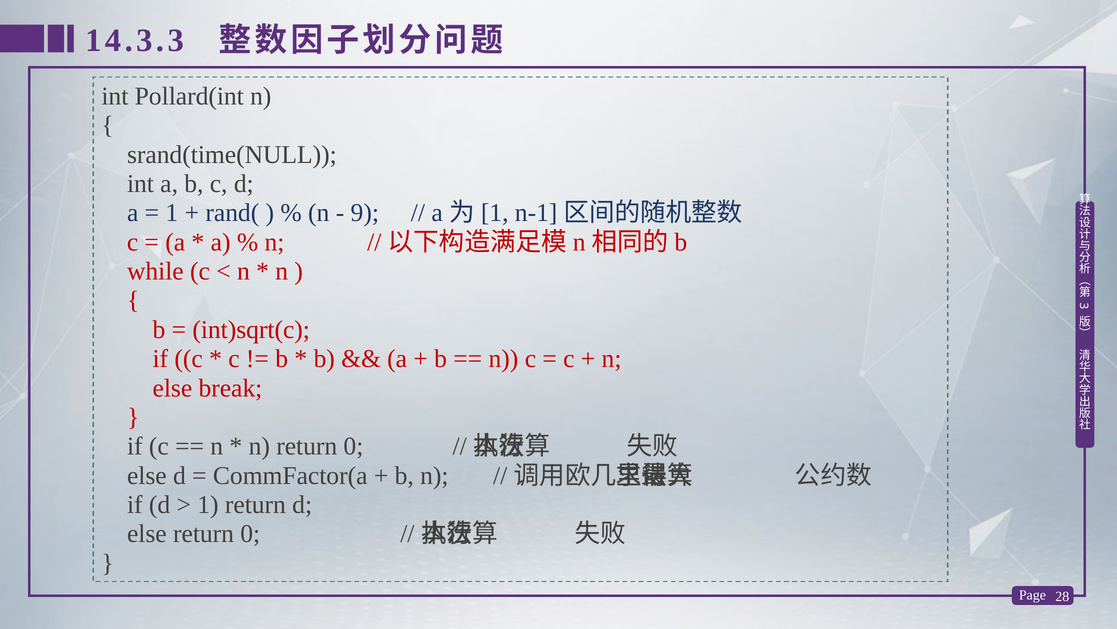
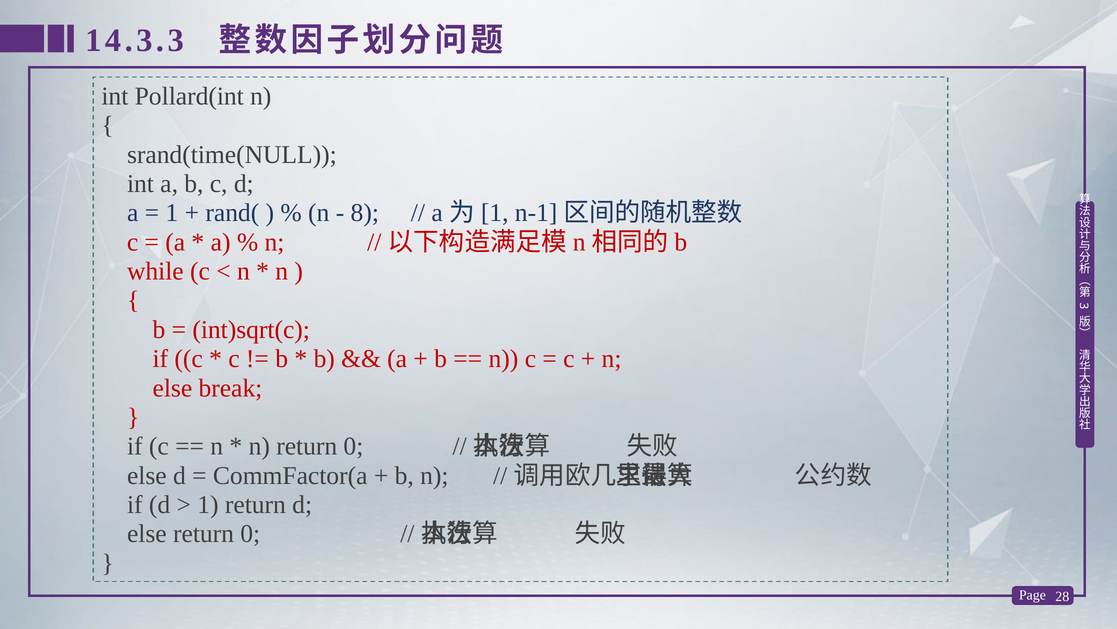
9: 9 -> 8
